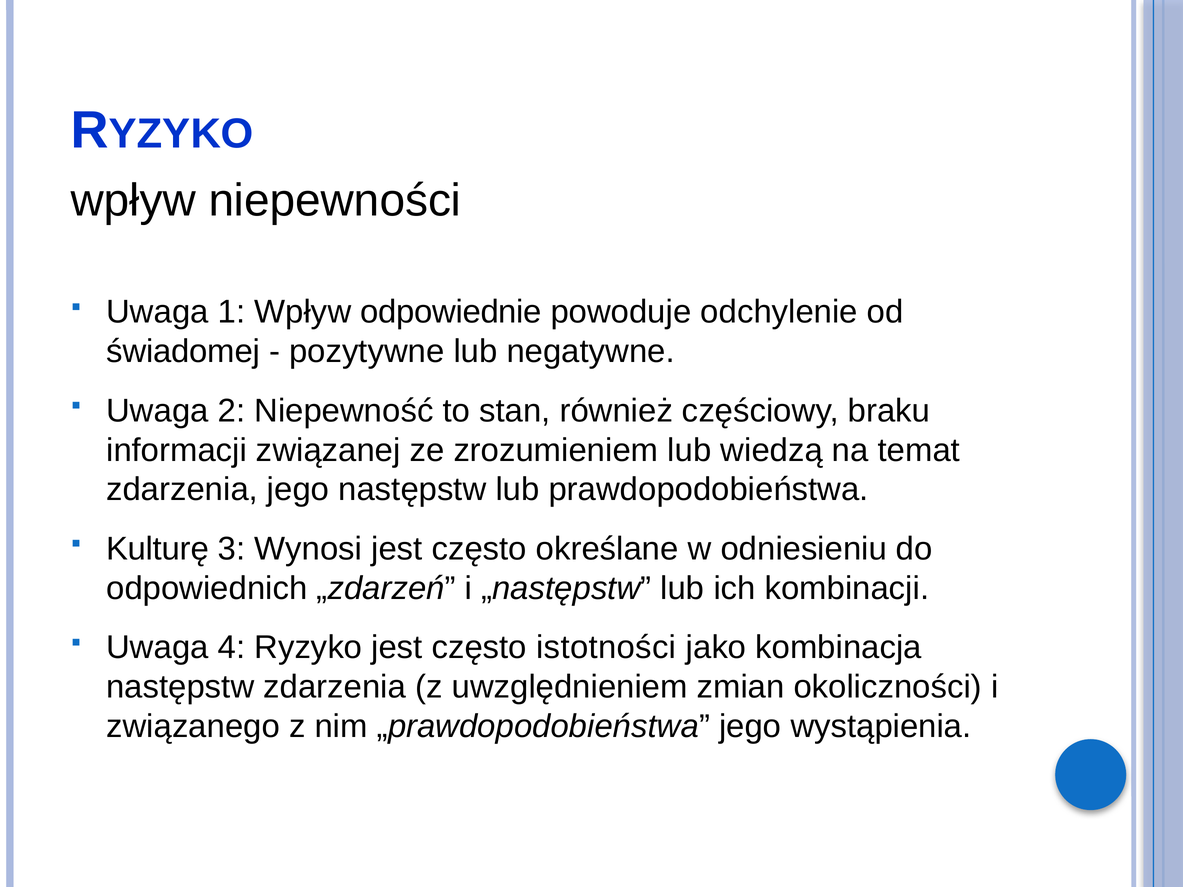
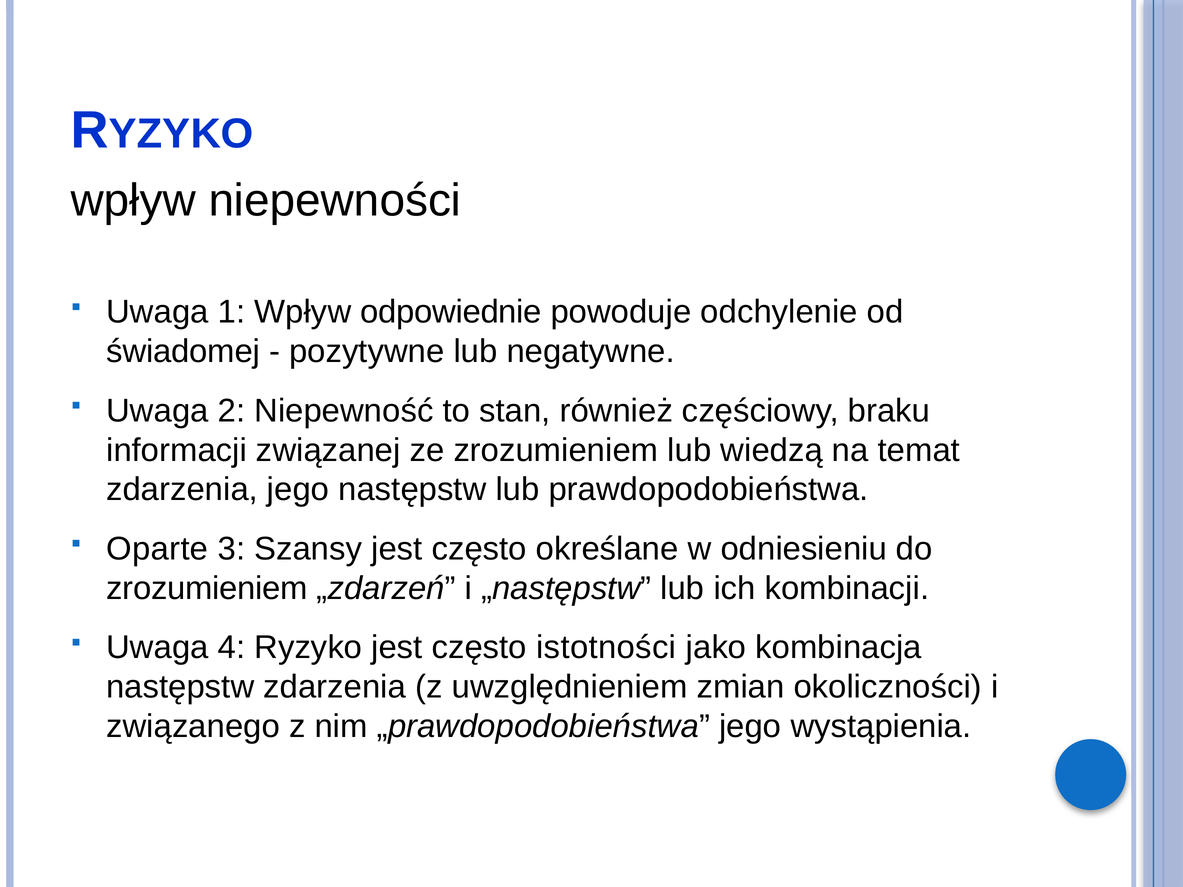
Kulturę: Kulturę -> Oparte
Wynosi: Wynosi -> Szansy
odpowiednich at (207, 588): odpowiednich -> zrozumieniem
